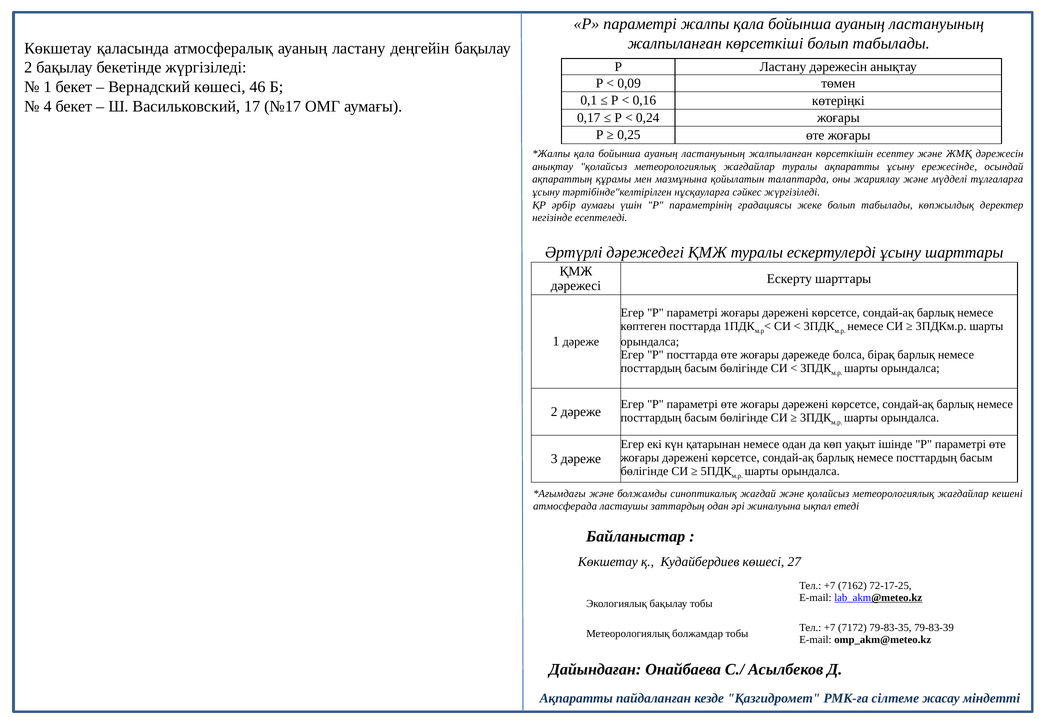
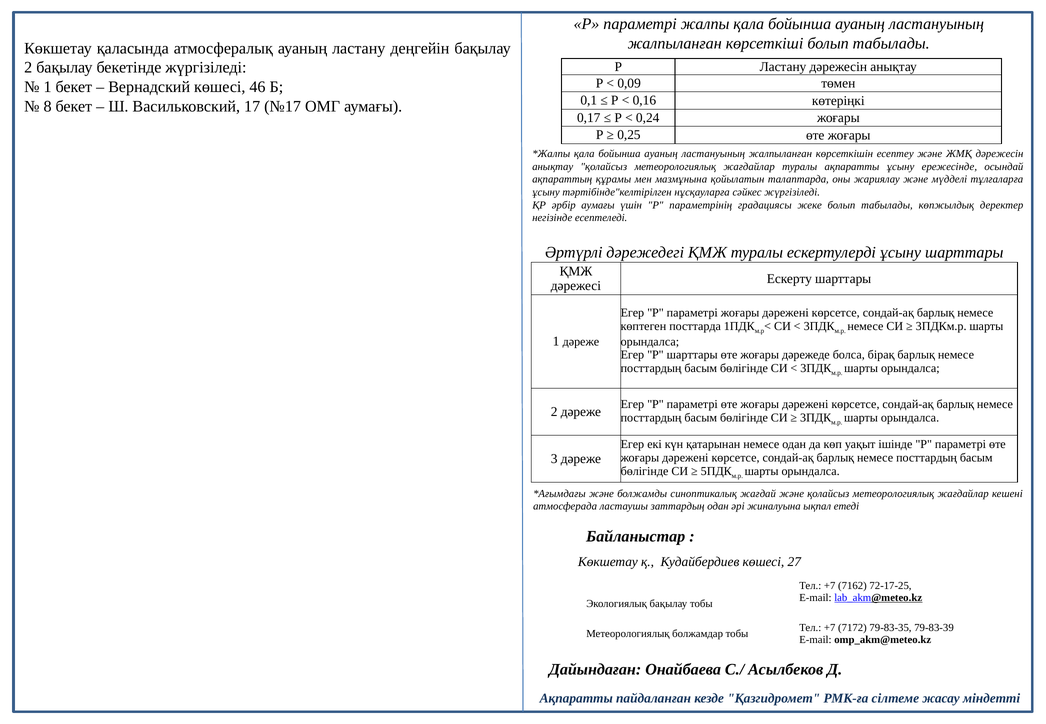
4: 4 -> 8
P посттарда: посттарда -> шарттары
